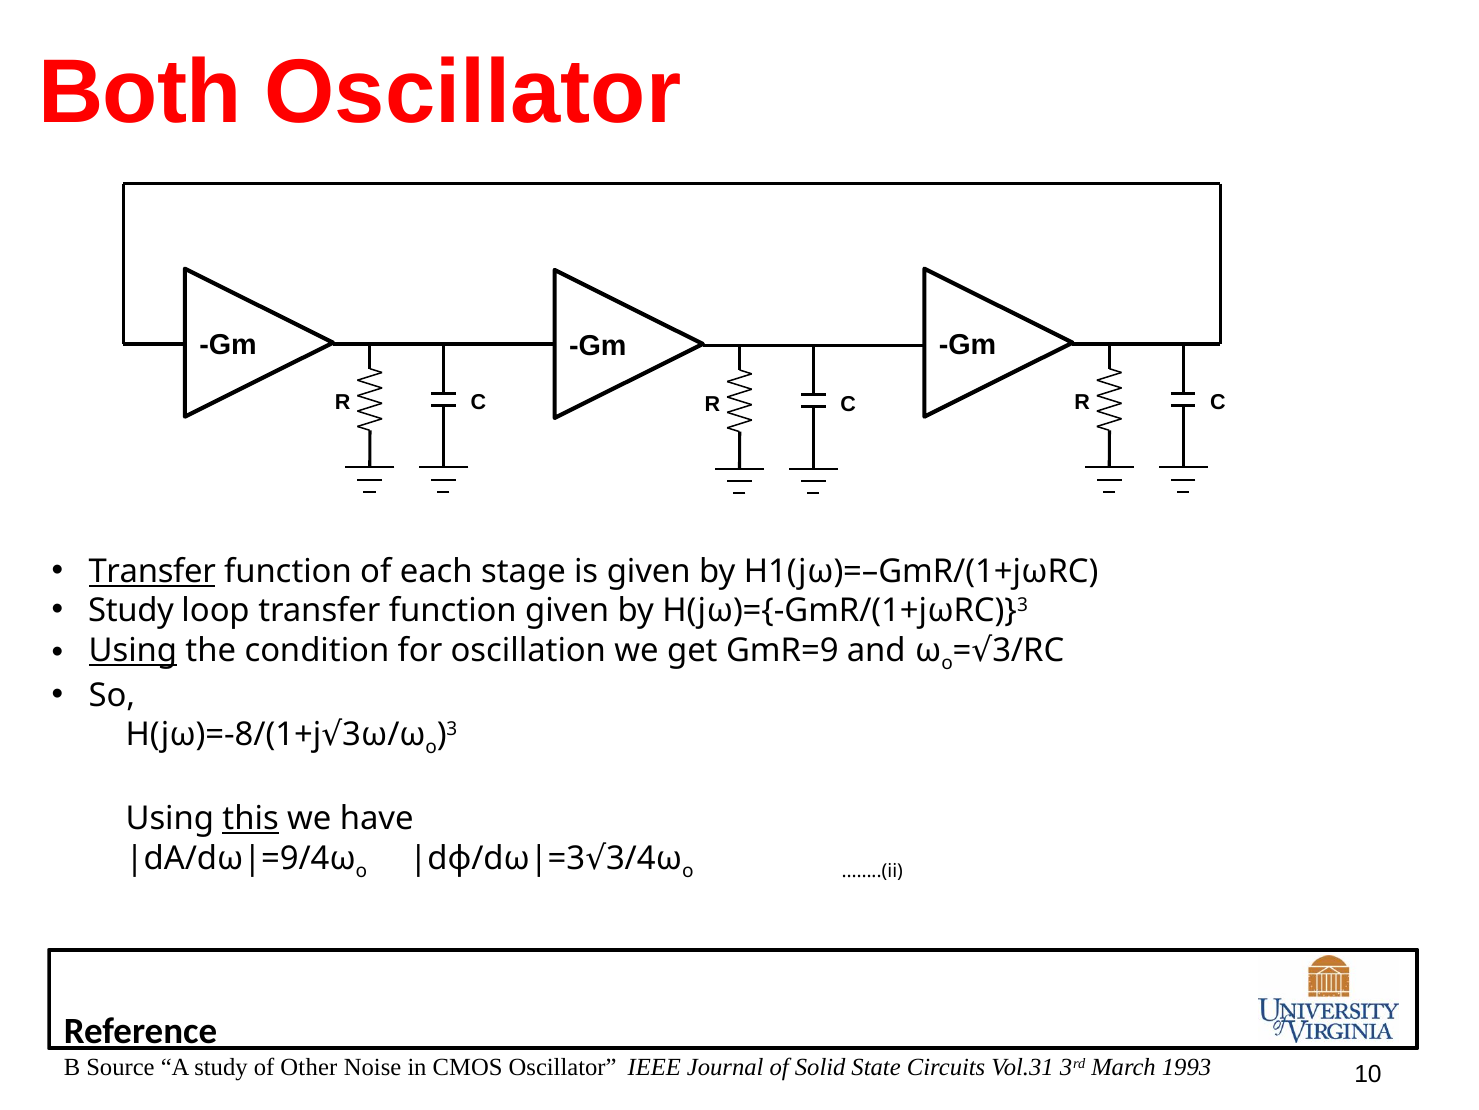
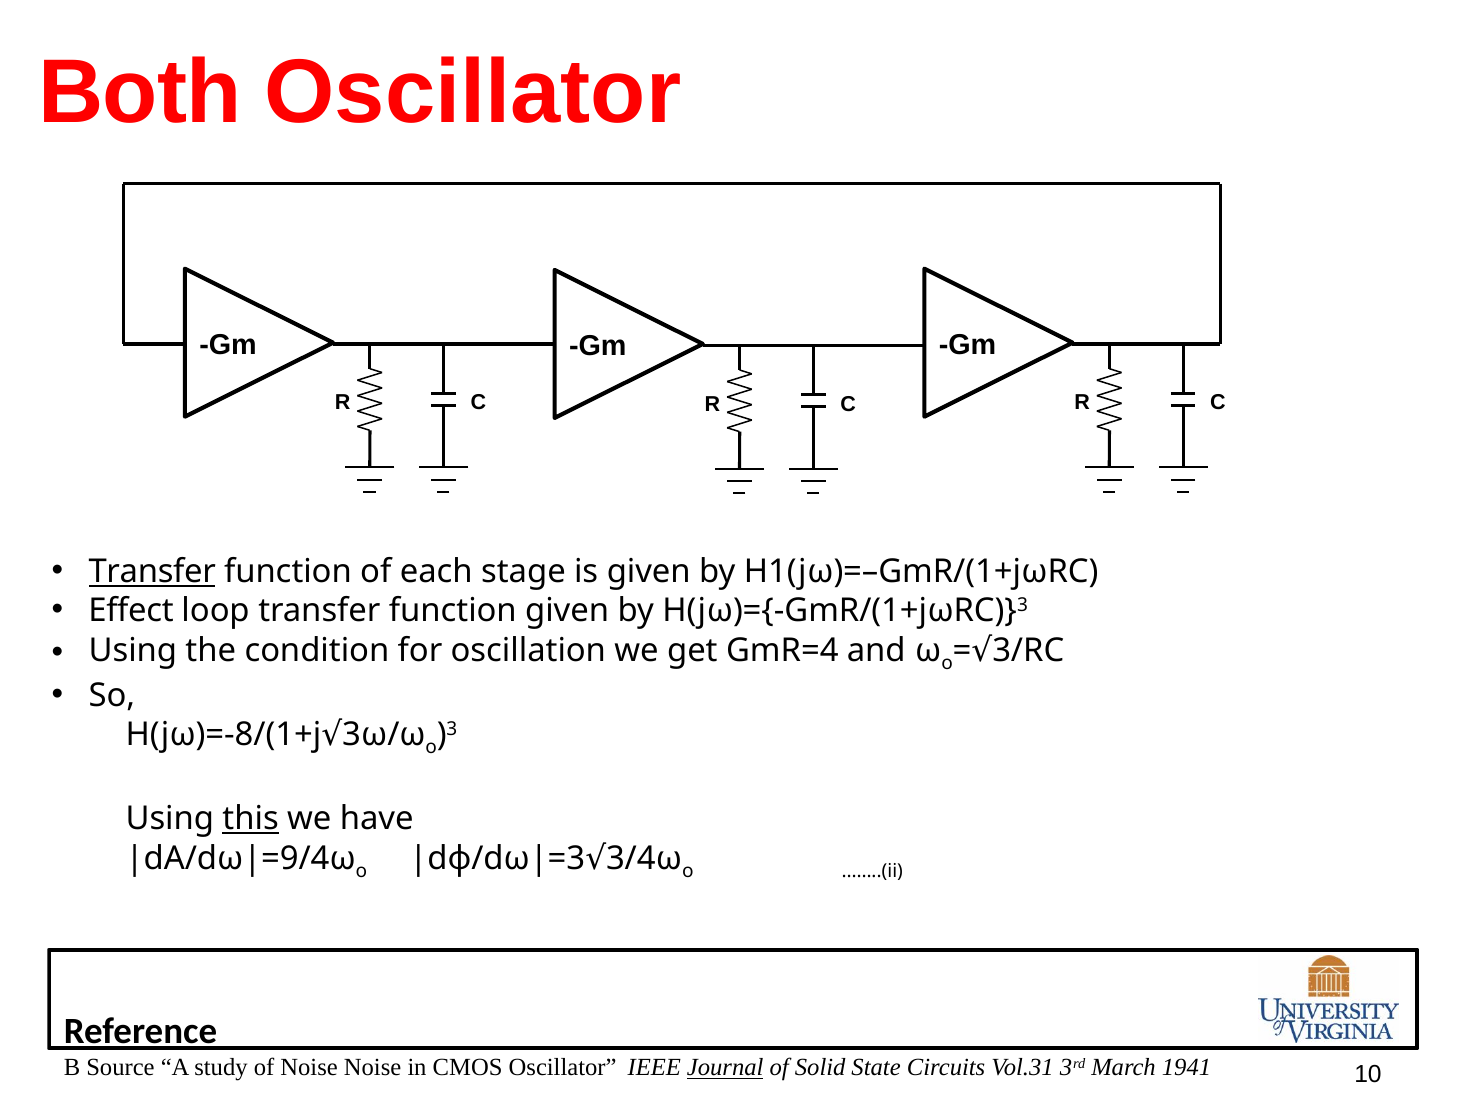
Study at (131, 611): Study -> Effect
Using at (133, 650) underline: present -> none
GmR=9: GmR=9 -> GmR=4
of Other: Other -> Noise
Journal underline: none -> present
1993: 1993 -> 1941
